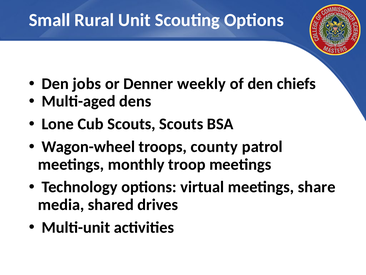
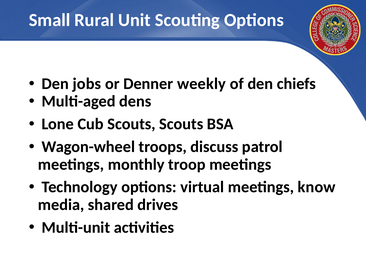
county: county -> discuss
share: share -> know
